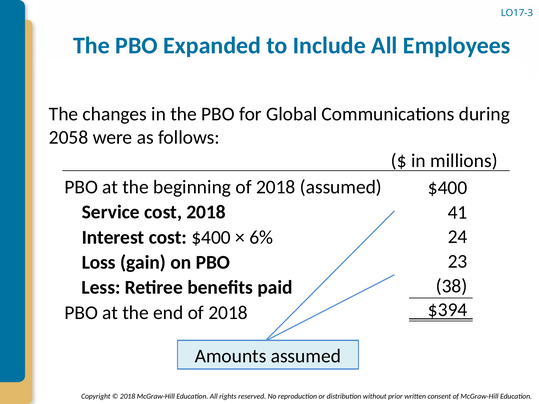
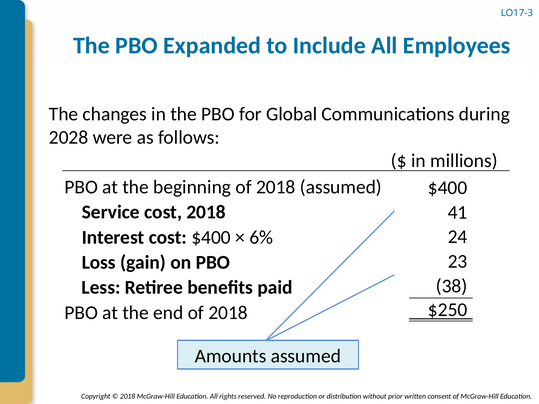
2058: 2058 -> 2028
$394: $394 -> $250
